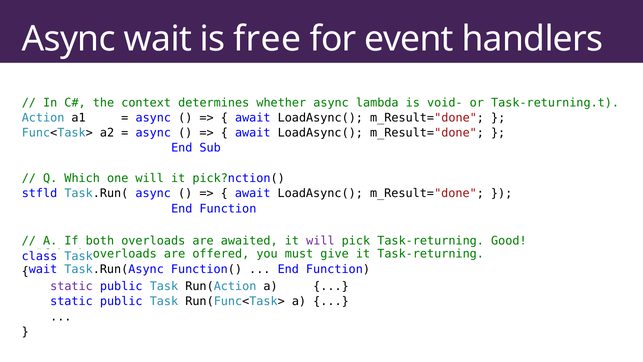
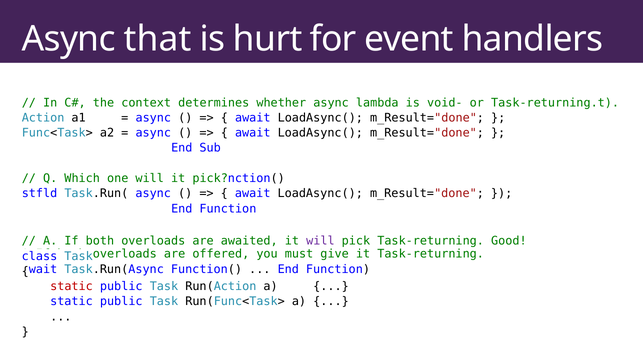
wait: wait -> that
free: free -> hurt
static at (72, 286) colour: purple -> red
